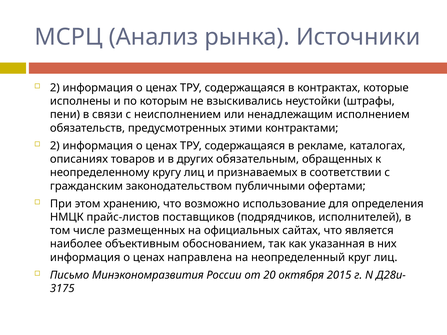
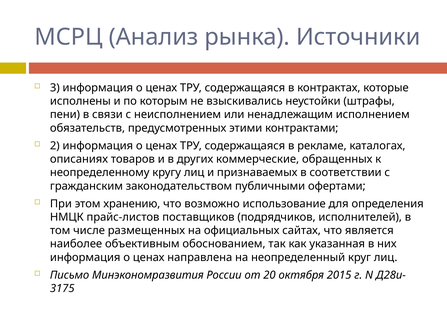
2 at (55, 88): 2 -> 3
обязательным: обязательным -> коммерческие
